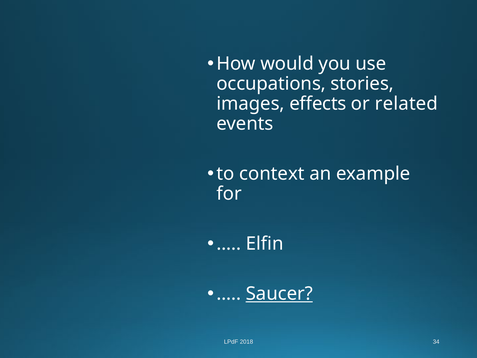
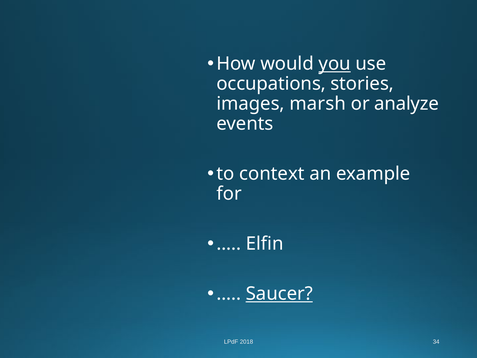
you underline: none -> present
effects: effects -> marsh
related: related -> analyze
